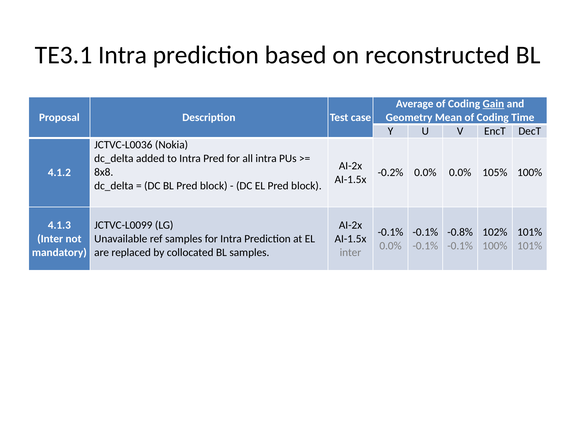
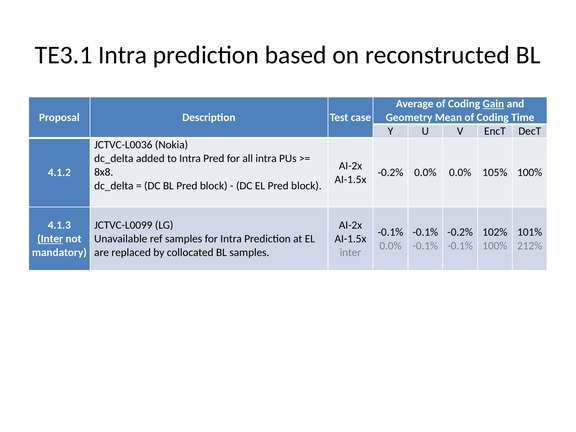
-0.8% at (460, 232): -0.8% -> -0.2%
Inter at (50, 239) underline: none -> present
101% at (530, 246): 101% -> 212%
